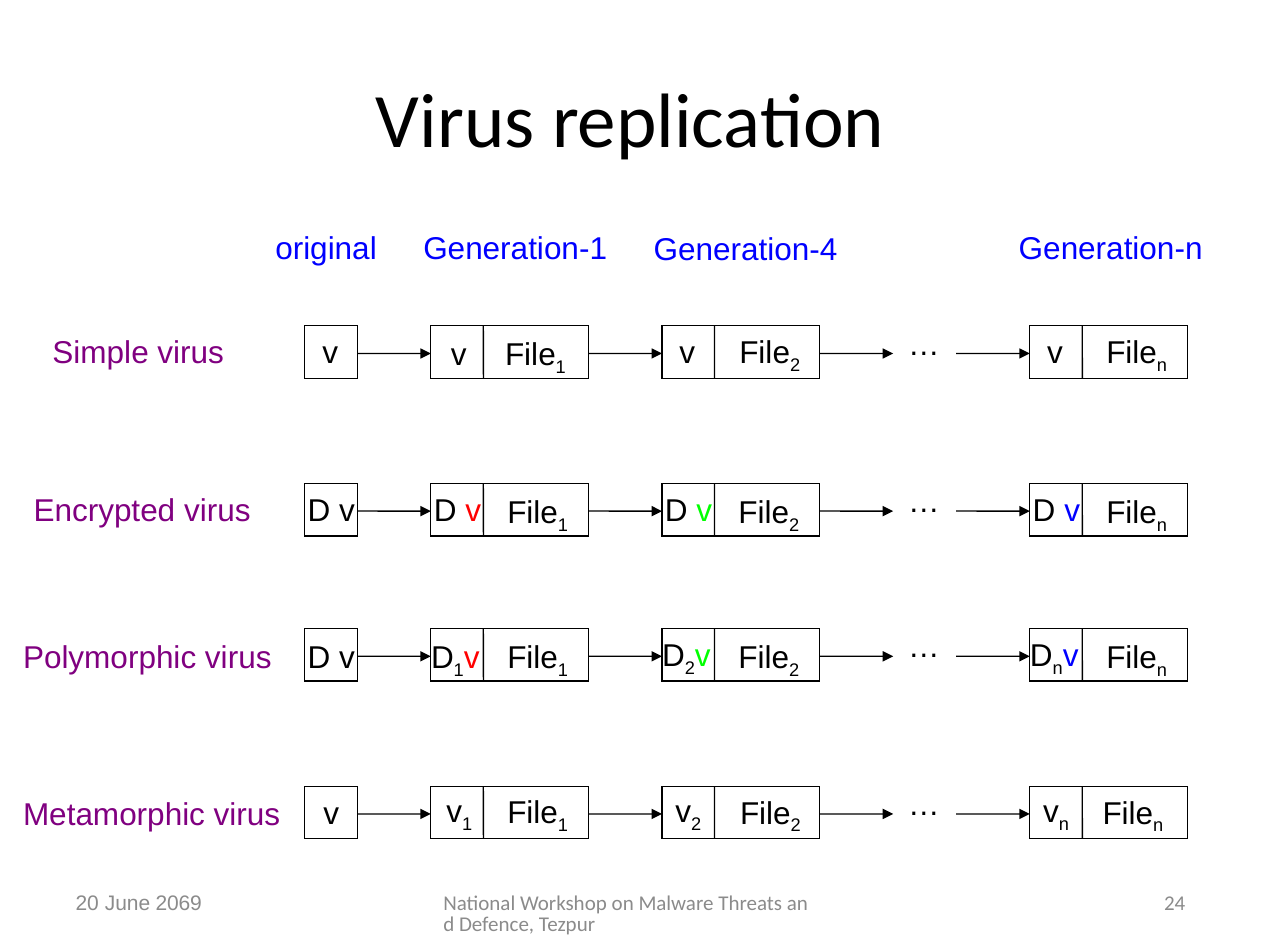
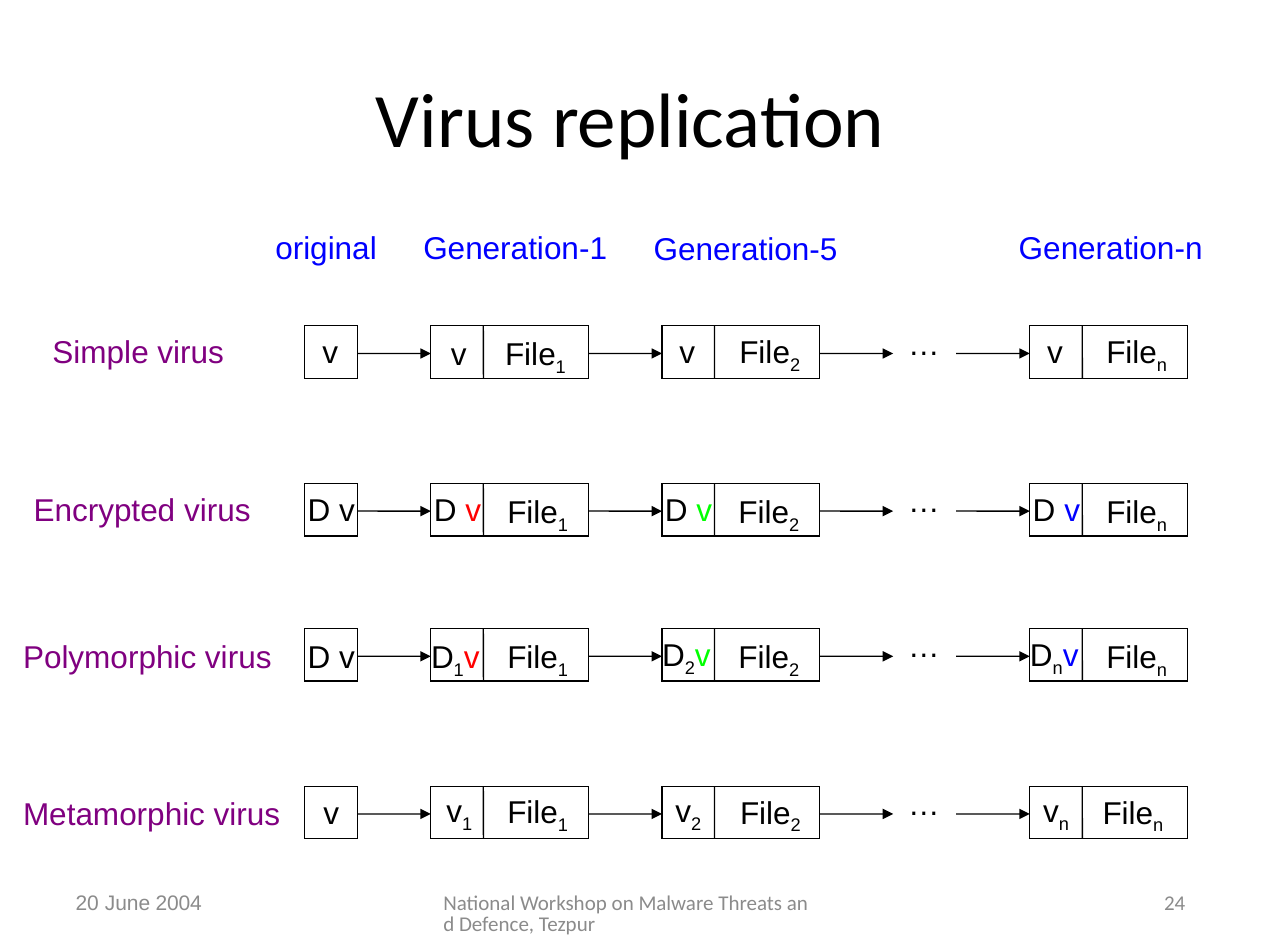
Generation-4: Generation-4 -> Generation-5
2069: 2069 -> 2004
